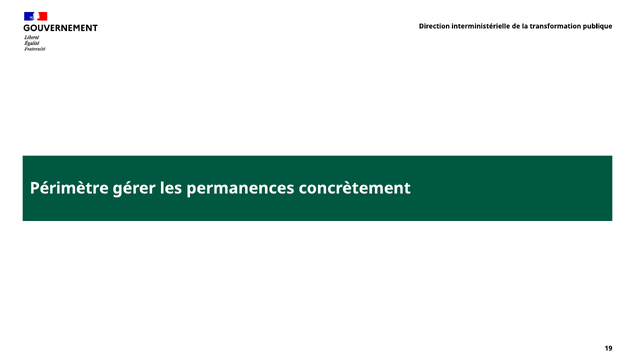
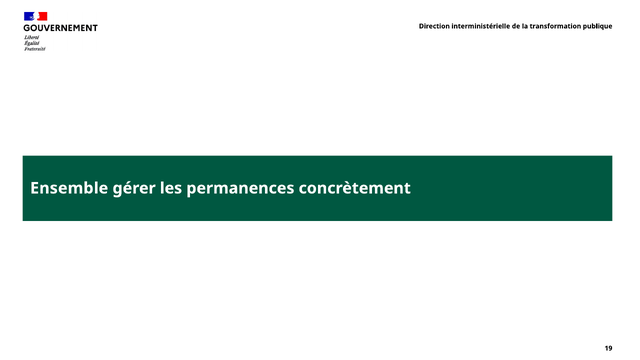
Périmètre: Périmètre -> Ensemble
